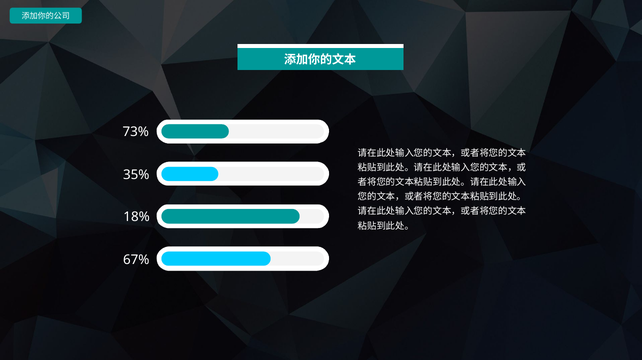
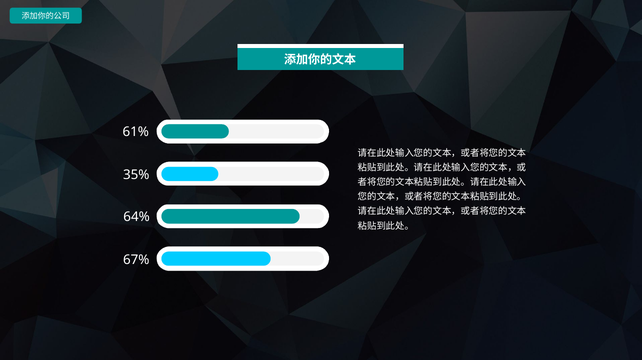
73%: 73% -> 61%
18%: 18% -> 64%
